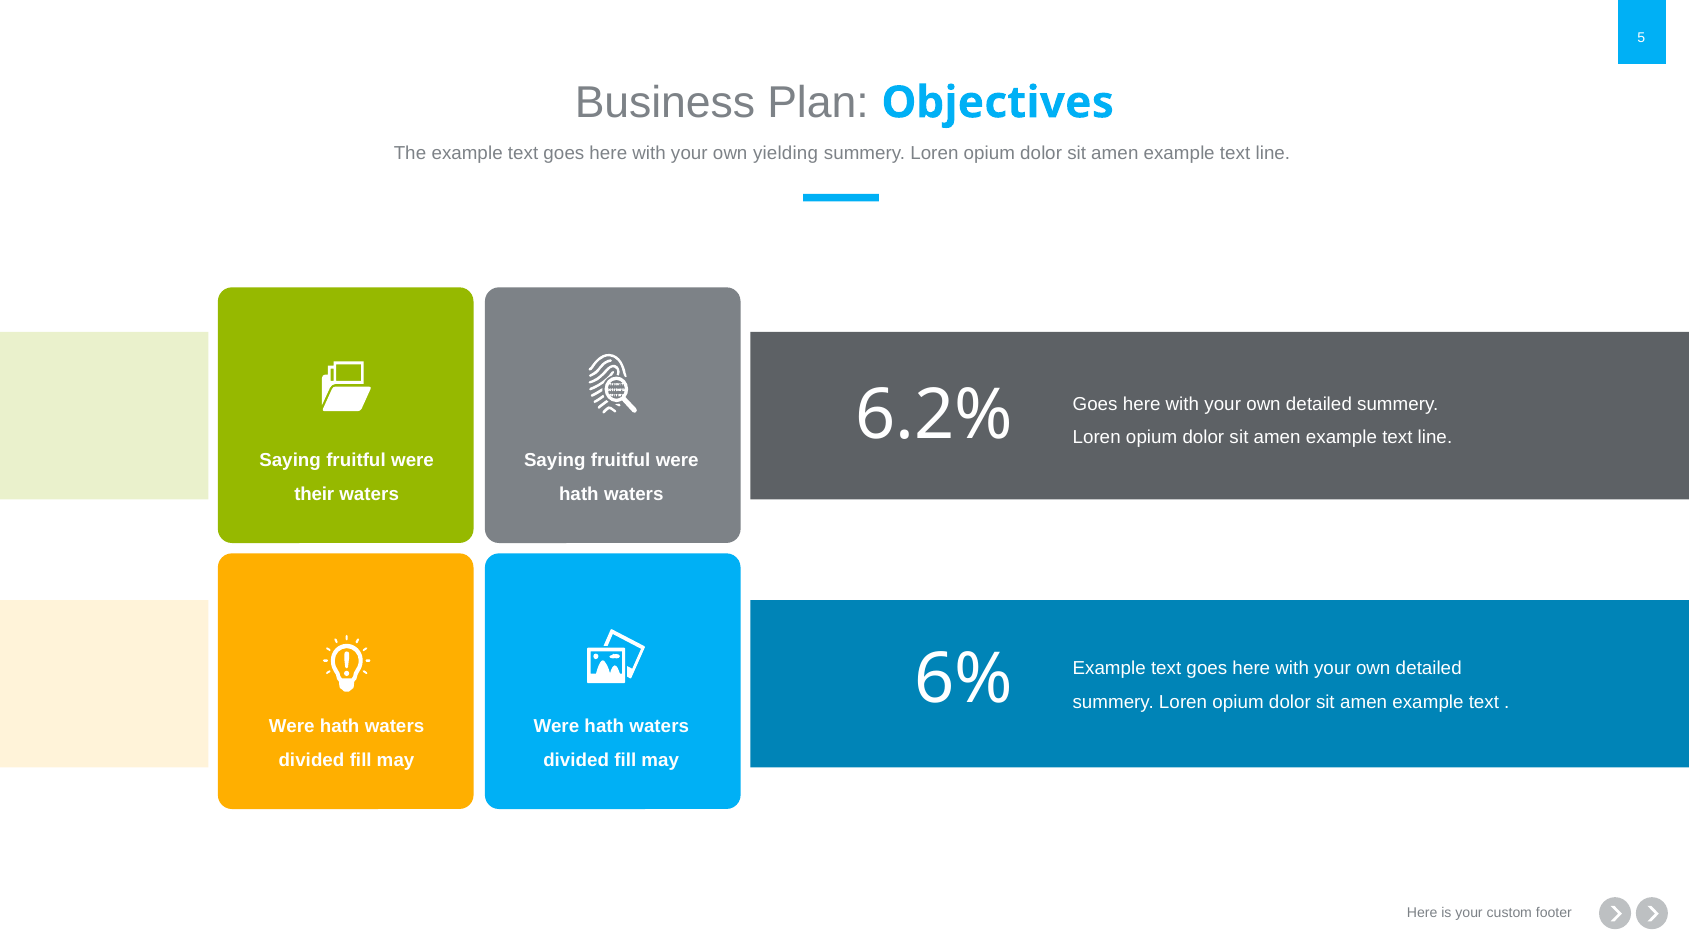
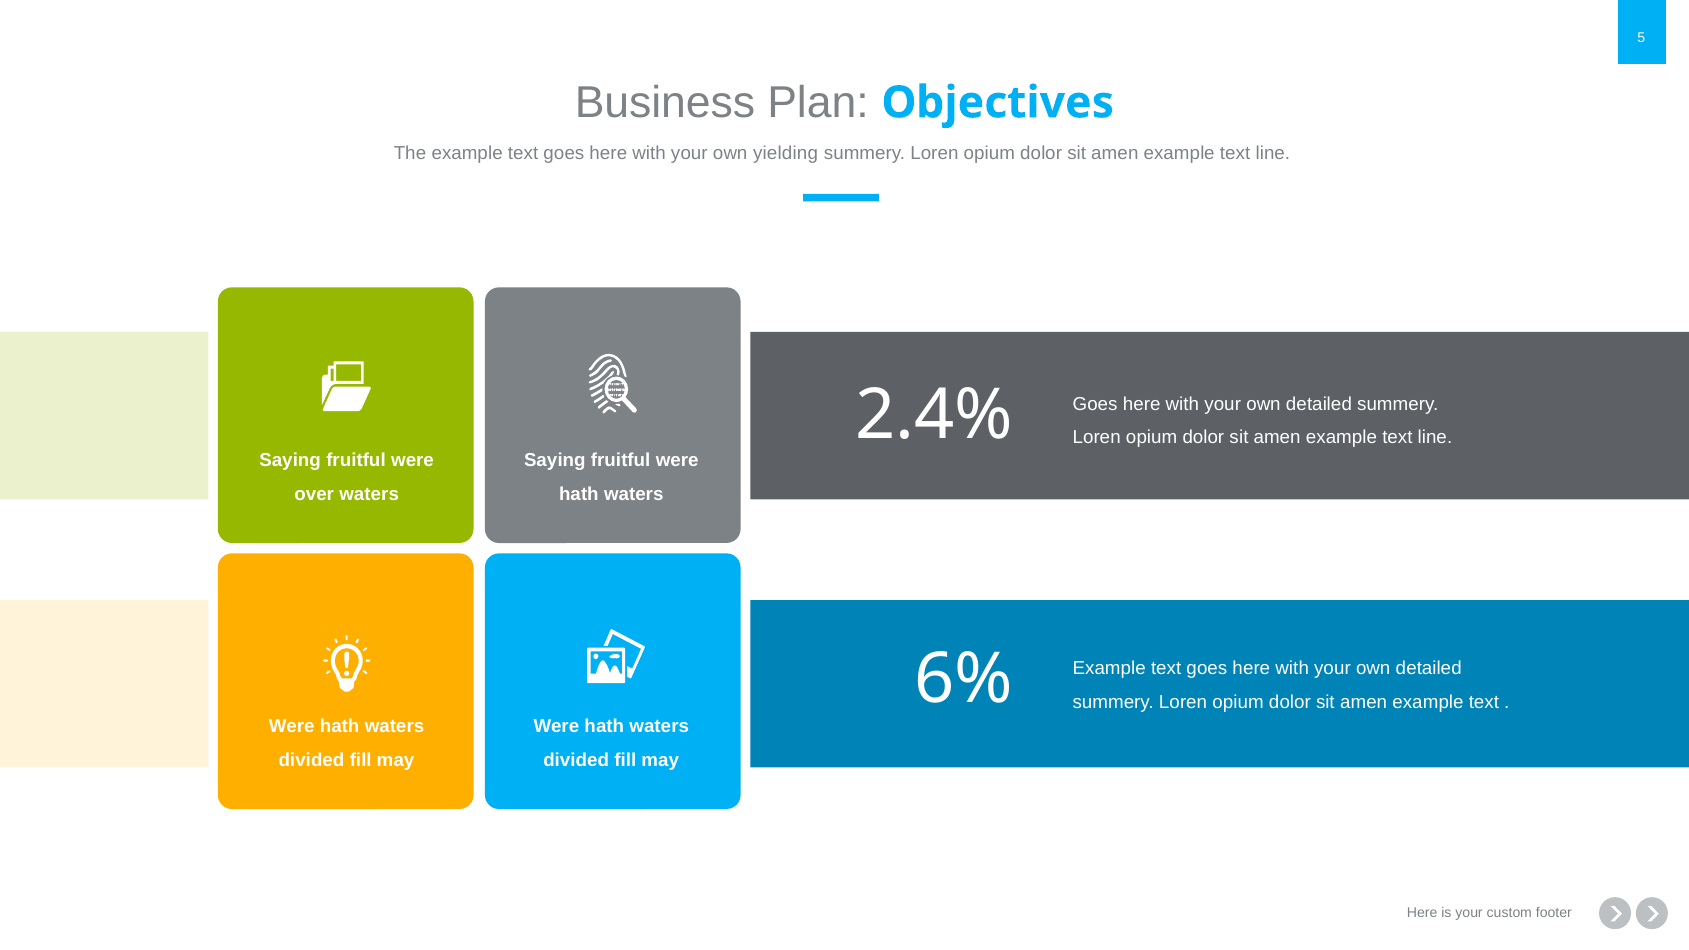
6.2%: 6.2% -> 2.4%
their: their -> over
